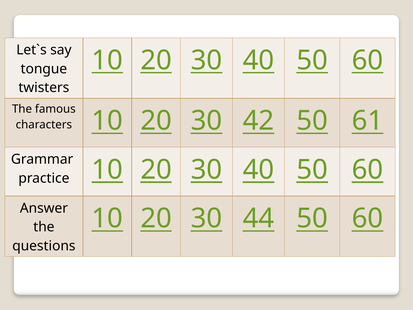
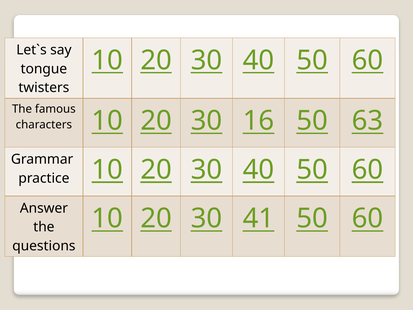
42: 42 -> 16
61: 61 -> 63
44: 44 -> 41
